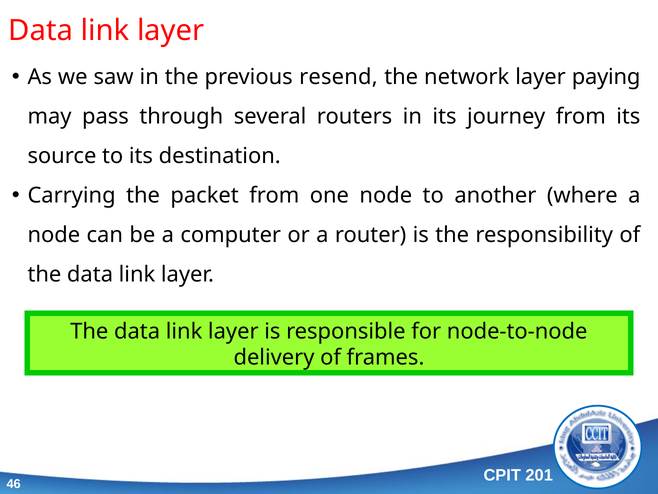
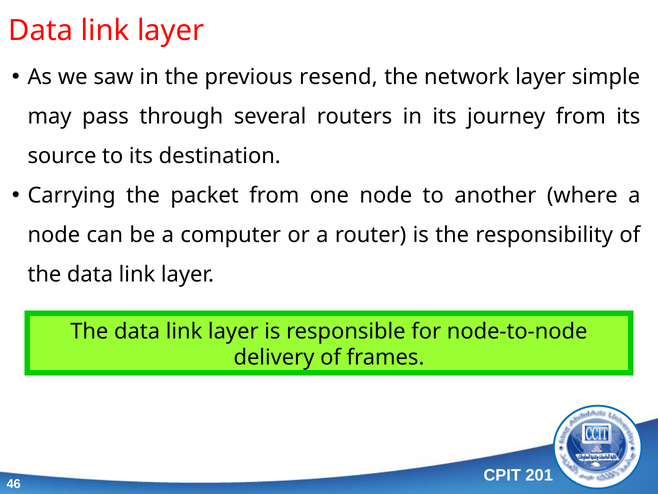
paying: paying -> simple
